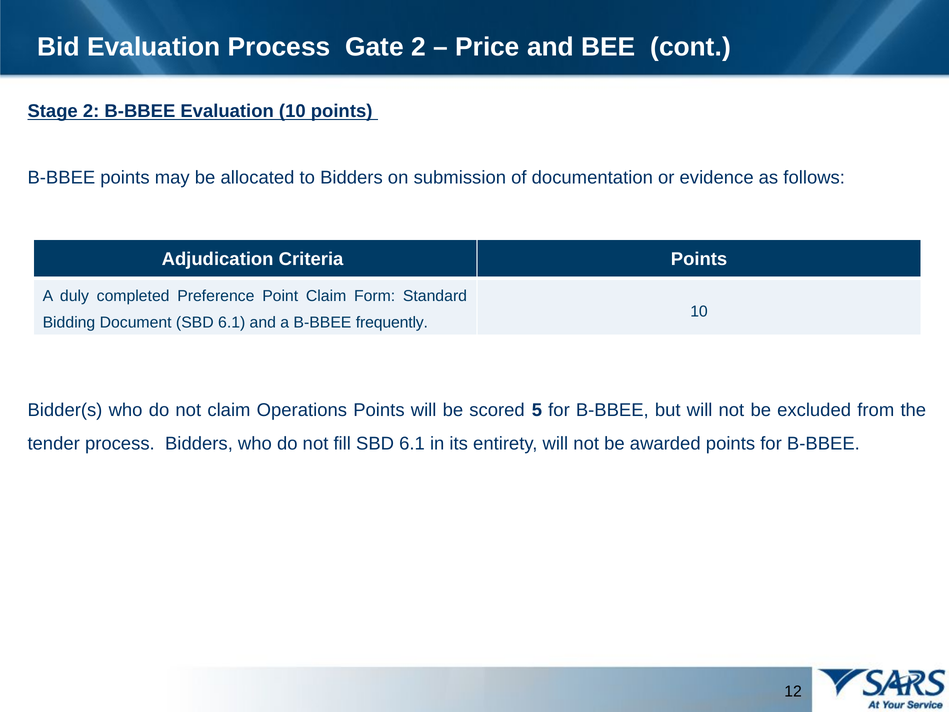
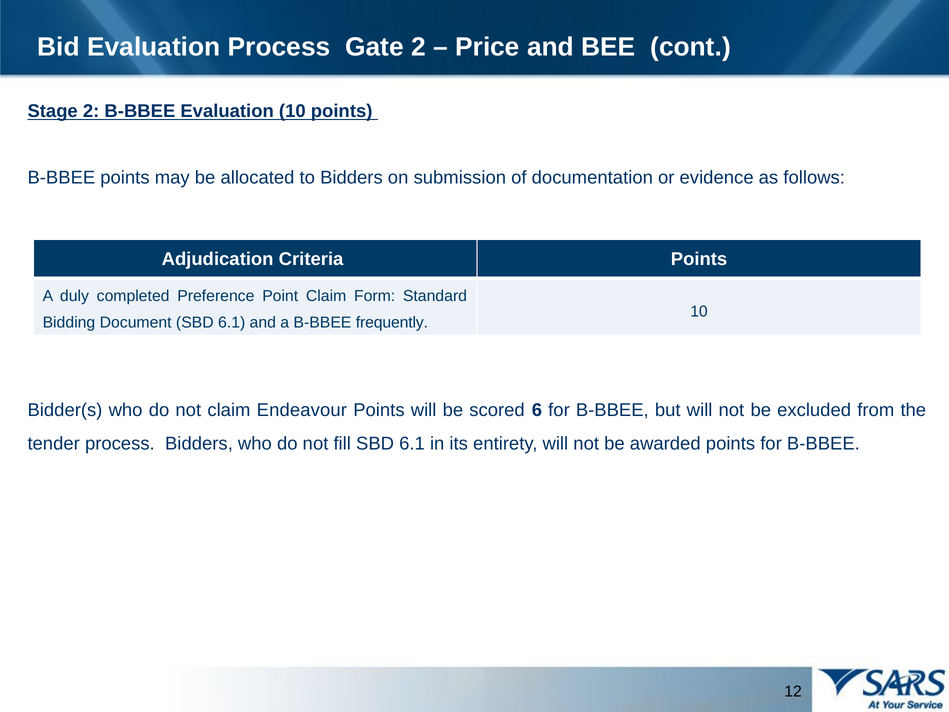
Operations: Operations -> Endeavour
5: 5 -> 6
